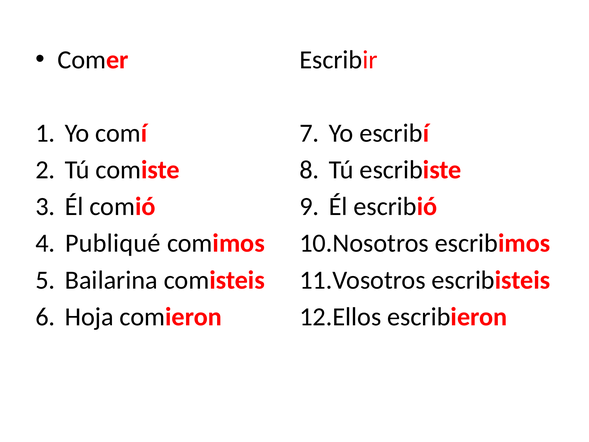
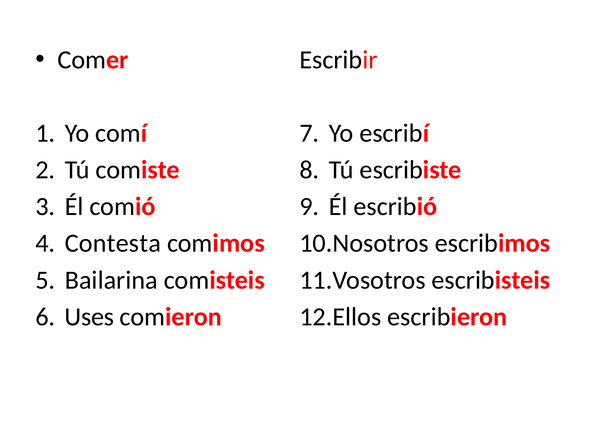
Publiqué: Publiqué -> Contesta
Hoja: Hoja -> Uses
